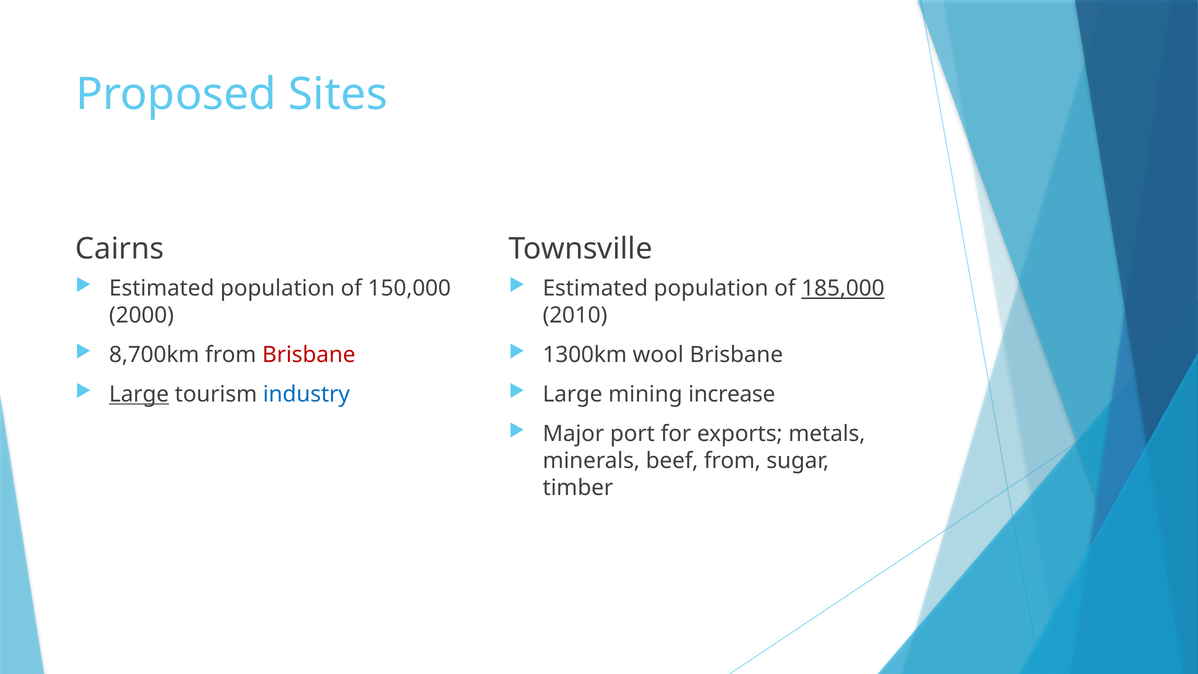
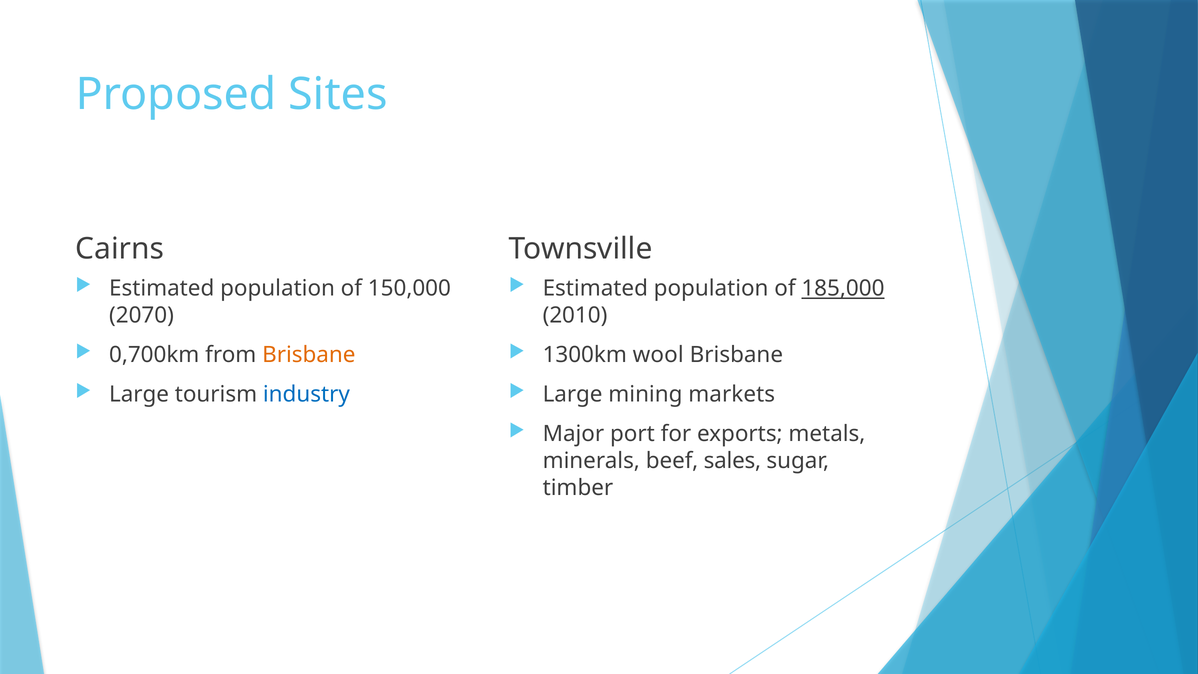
2000: 2000 -> 2070
8,700km: 8,700km -> 0,700km
Brisbane at (309, 355) colour: red -> orange
Large at (139, 394) underline: present -> none
increase: increase -> markets
beef from: from -> sales
